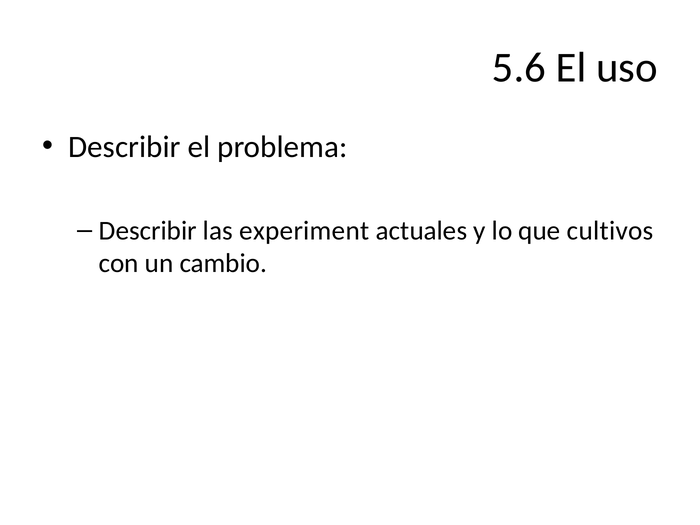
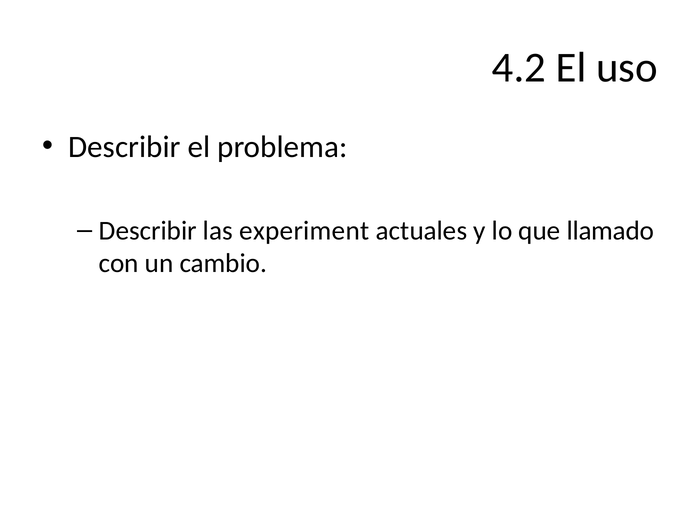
5.6: 5.6 -> 4.2
cultivos: cultivos -> llamado
